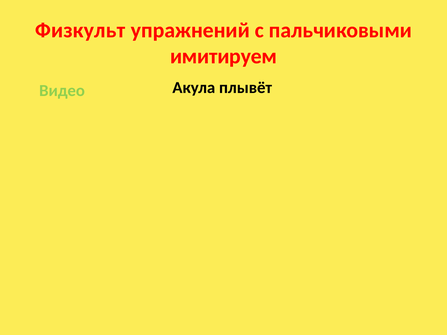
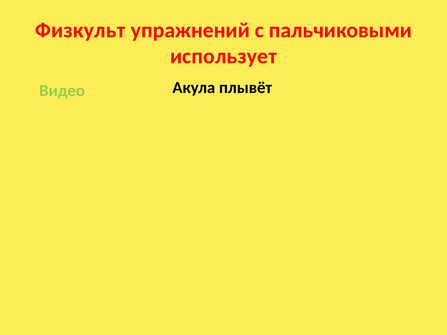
имитируем: имитируем -> использует
